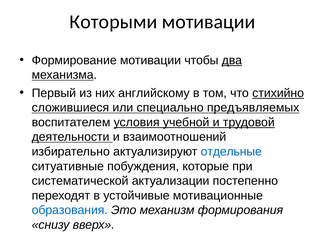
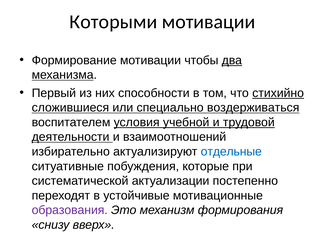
английскому: английскому -> способности
предъявляемых: предъявляемых -> воздерживаться
образования colour: blue -> purple
